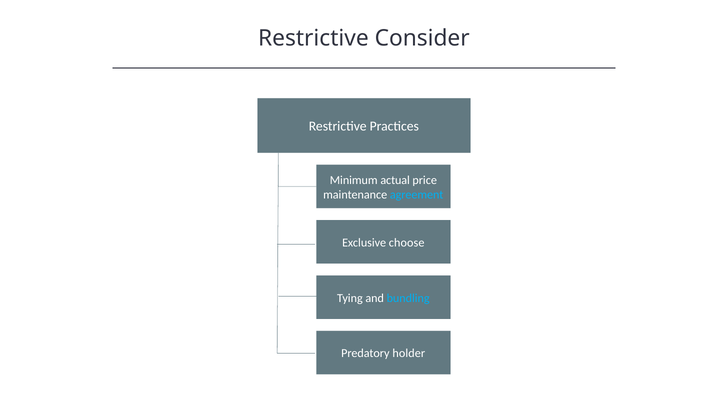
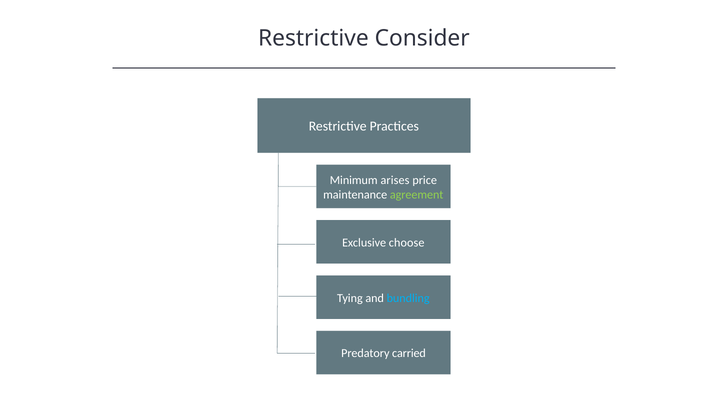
actual: actual -> arises
agreement colour: light blue -> light green
holder: holder -> carried
